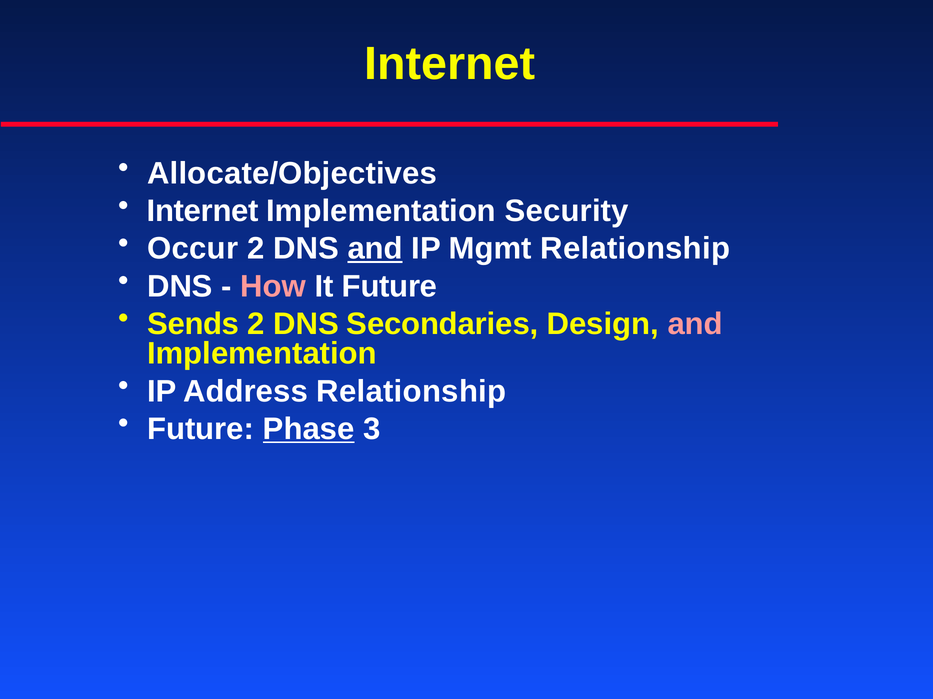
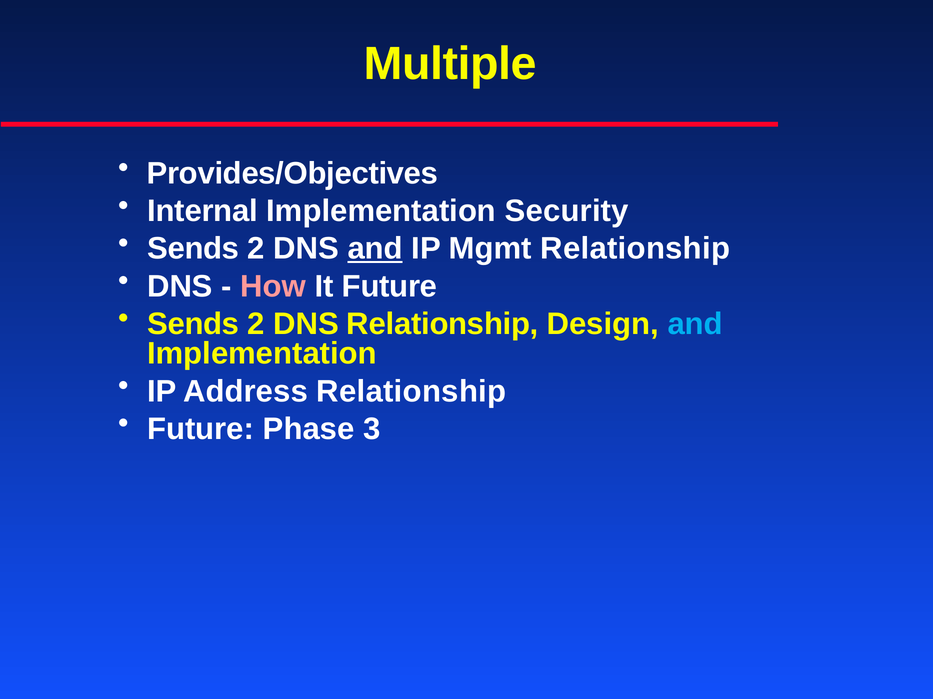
Internet at (450, 64): Internet -> Multiple
Allocate/Objectives: Allocate/Objectives -> Provides/Objectives
Internet at (203, 211): Internet -> Internal
Occur at (193, 249): Occur -> Sends
DNS Secondaries: Secondaries -> Relationship
and at (695, 324) colour: pink -> light blue
Phase underline: present -> none
